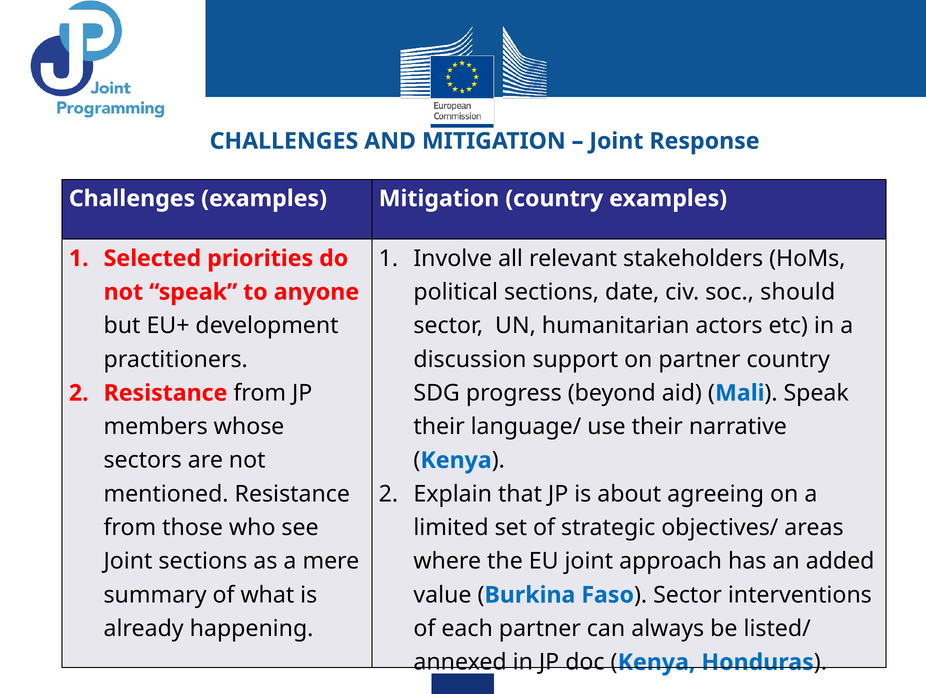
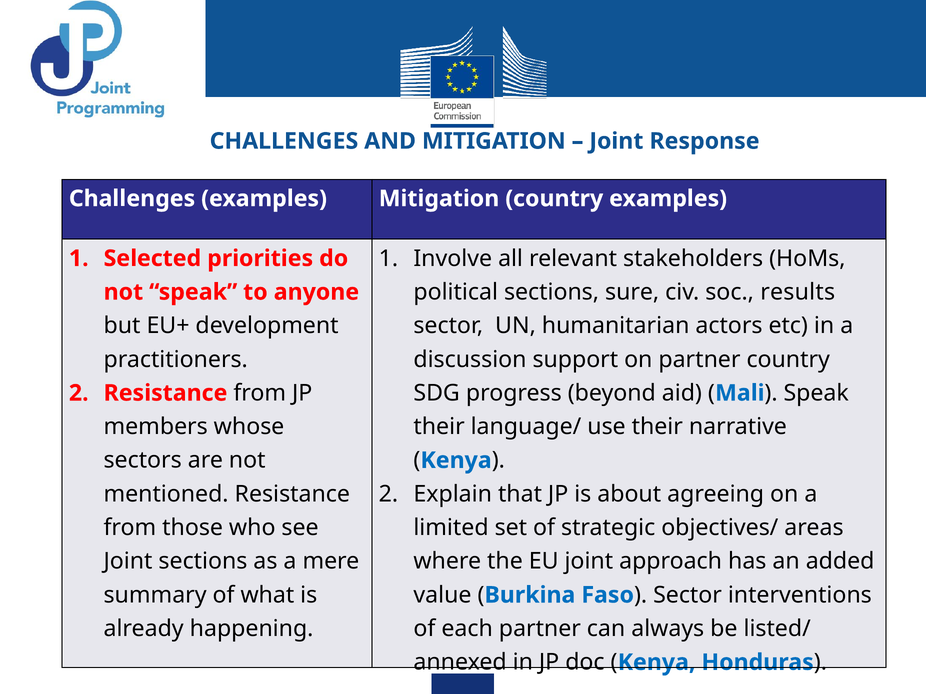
date: date -> sure
should: should -> results
